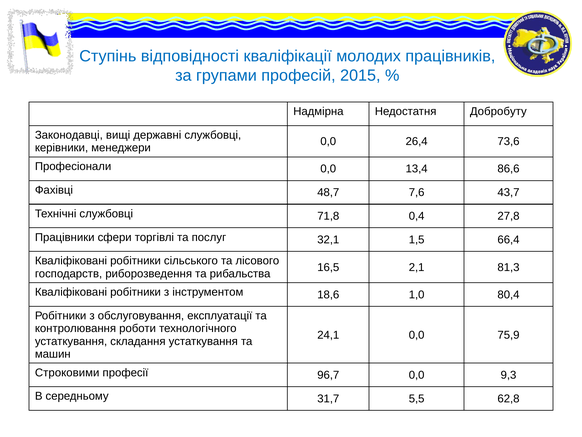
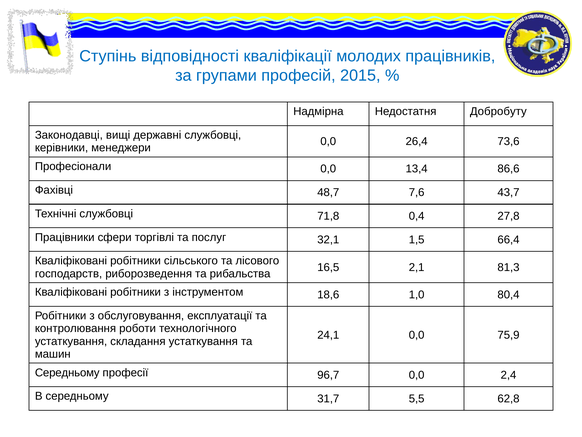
Строковими at (67, 372): Строковими -> Середньому
9,3: 9,3 -> 2,4
